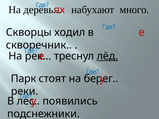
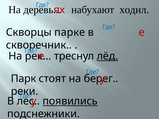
много: много -> ходил
ходил: ходил -> парке
появились underline: none -> present
